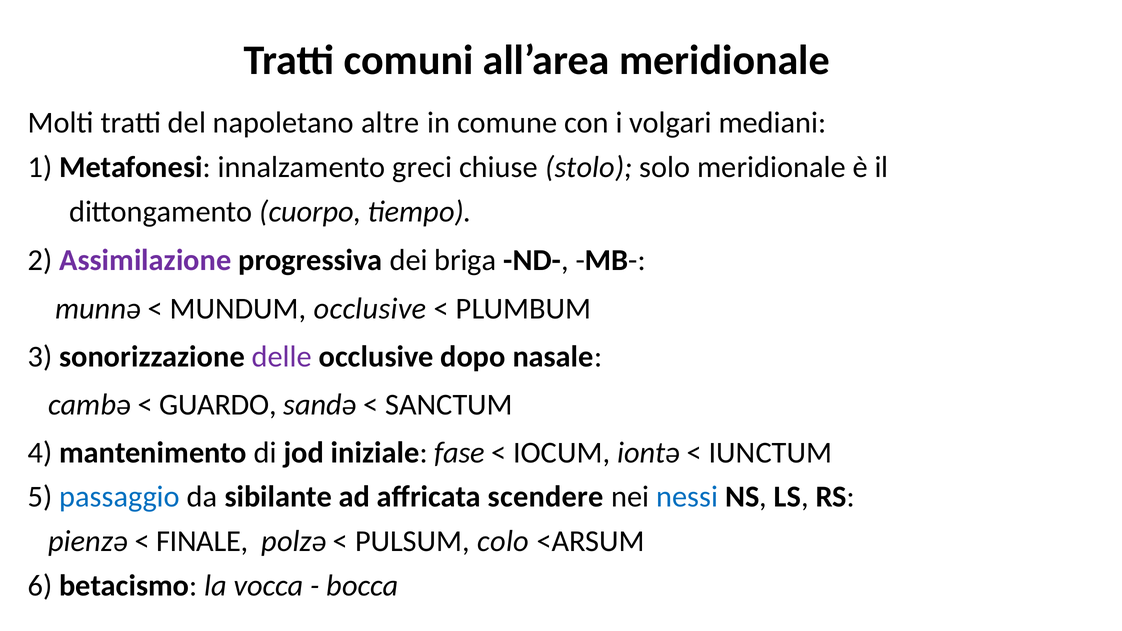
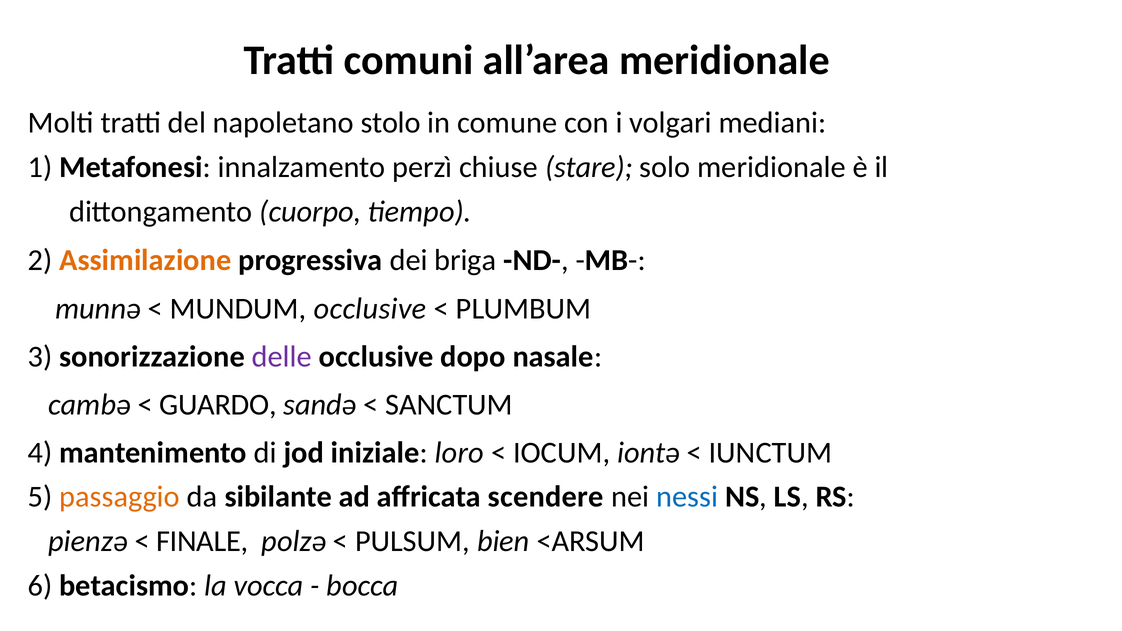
altre: altre -> stolo
greci: greci -> perzì
stolo: stolo -> stare
Assimilazione colour: purple -> orange
fase: fase -> loro
passaggio colour: blue -> orange
colo: colo -> bien
